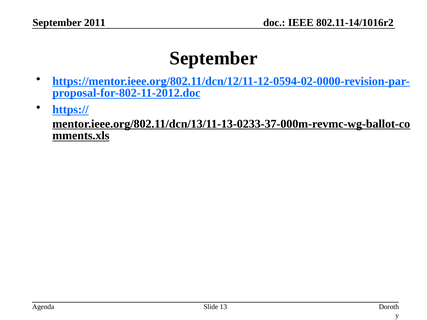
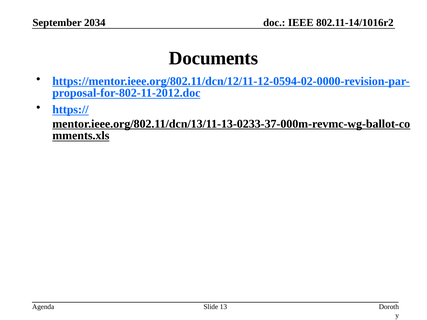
2011: 2011 -> 2034
September at (213, 58): September -> Documents
